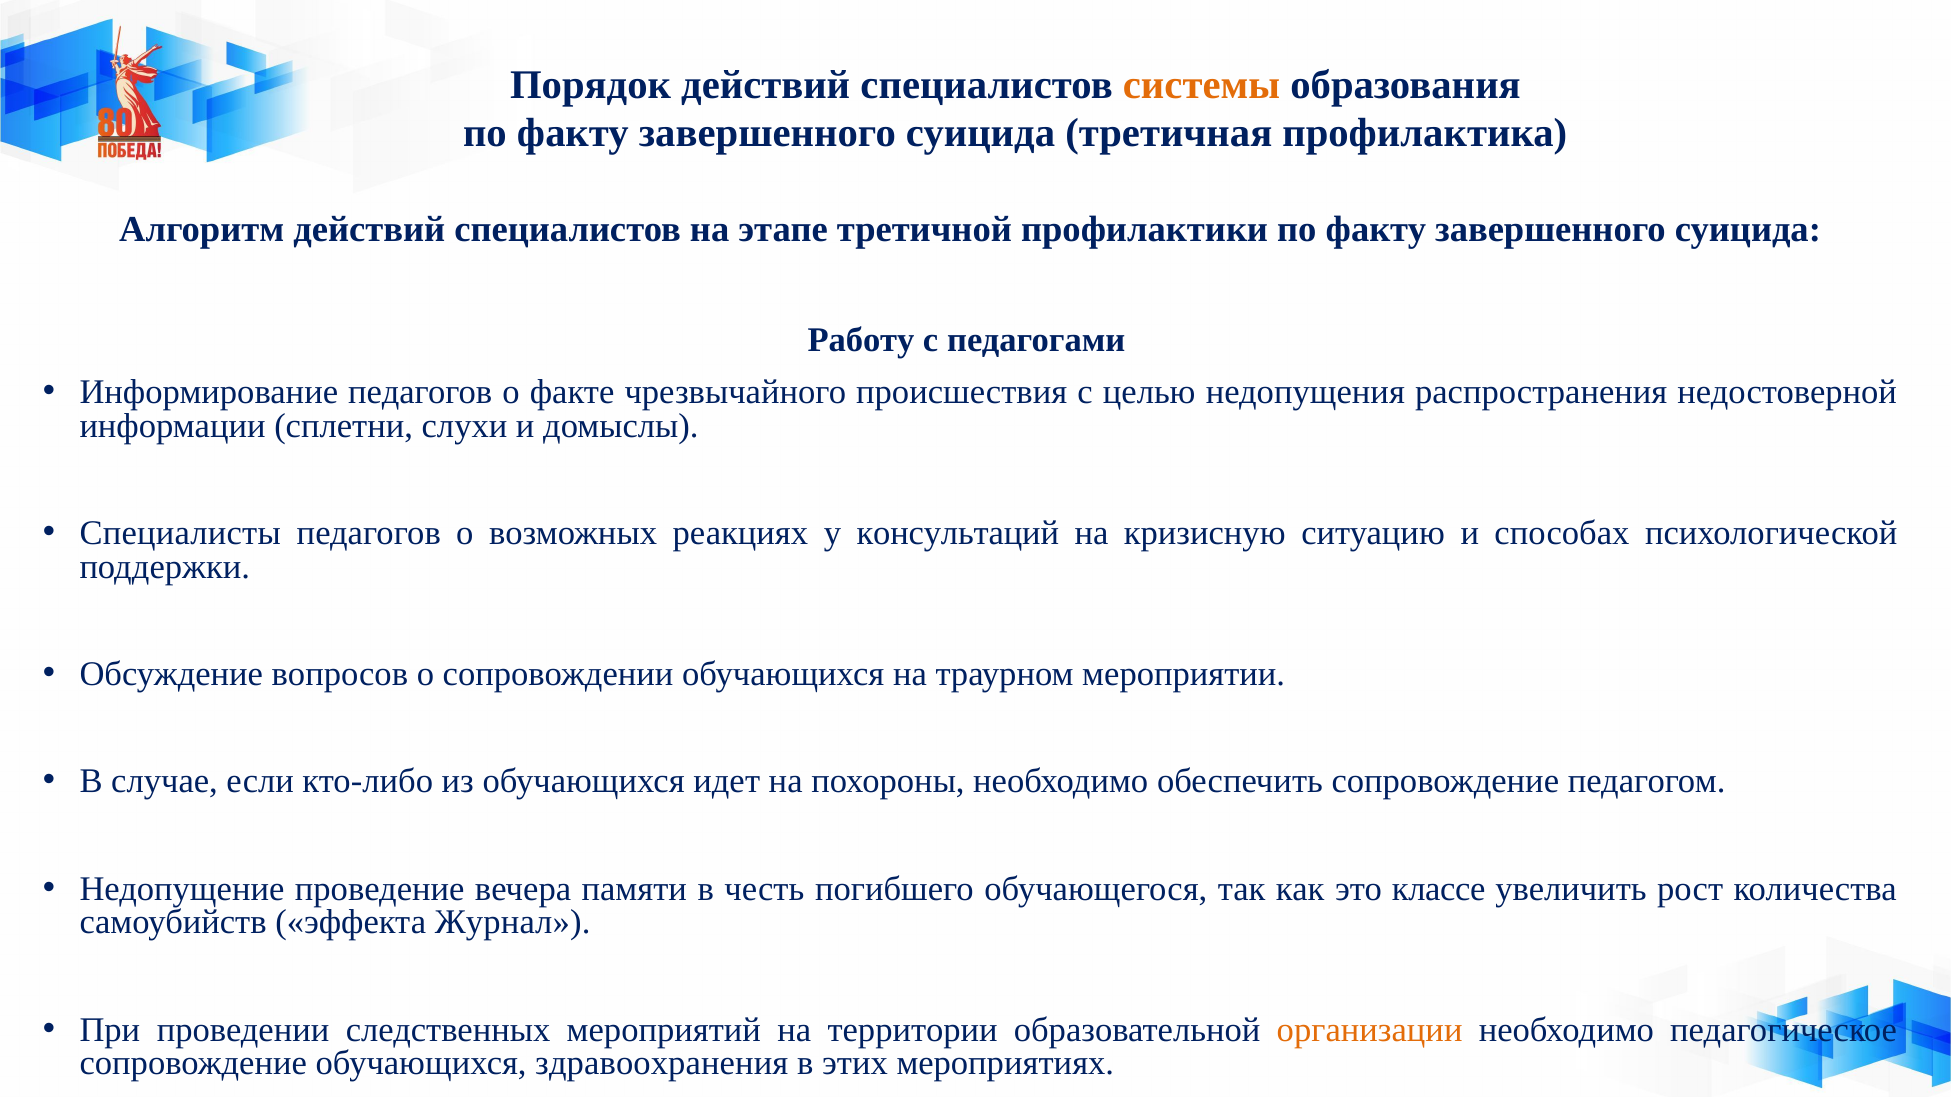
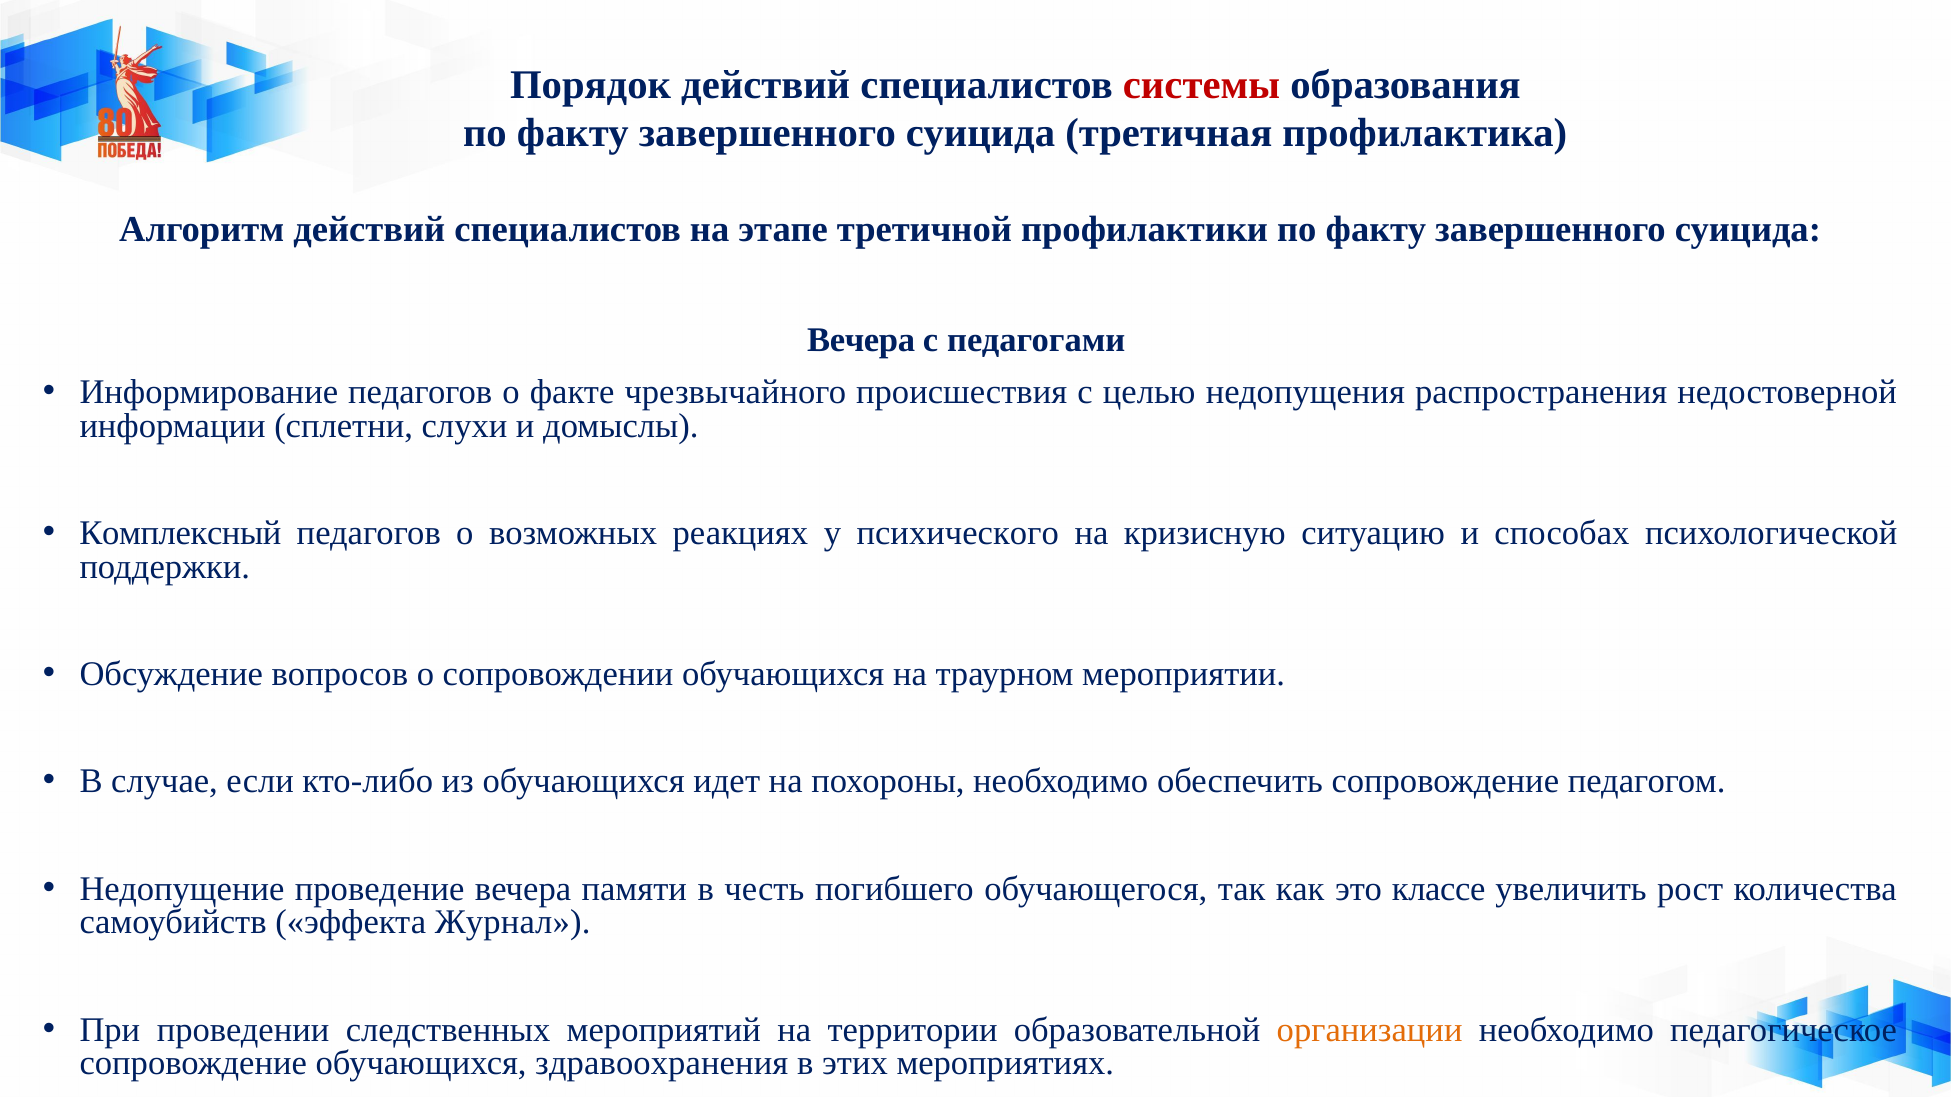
системы colour: orange -> red
Работу at (861, 341): Работу -> Вечера
Специалисты: Специалисты -> Комплексный
консультаций: консультаций -> психического
